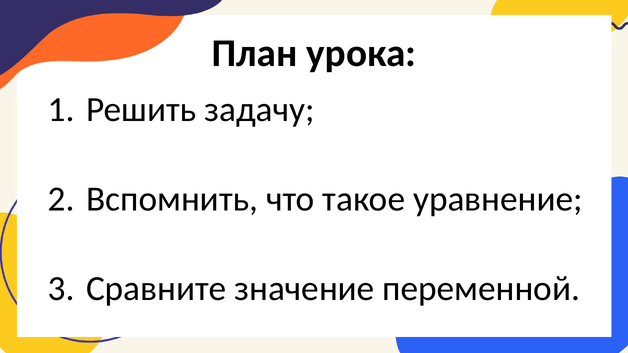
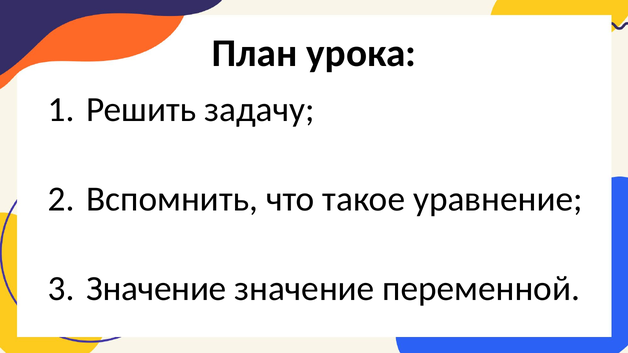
Сравните at (156, 289): Сравните -> Значение
